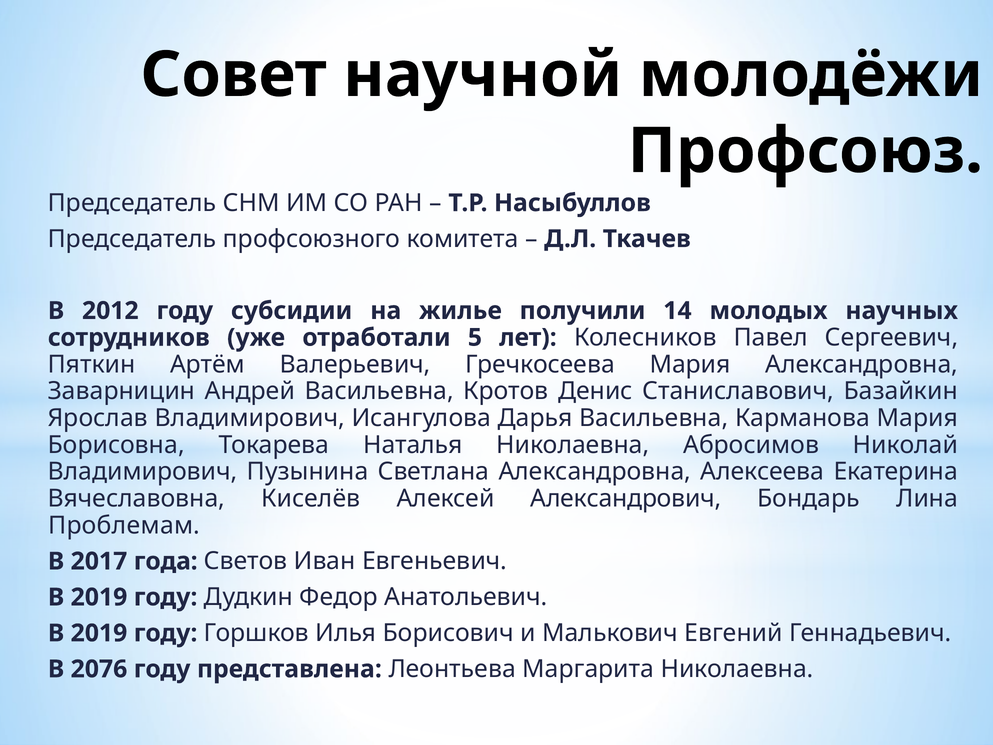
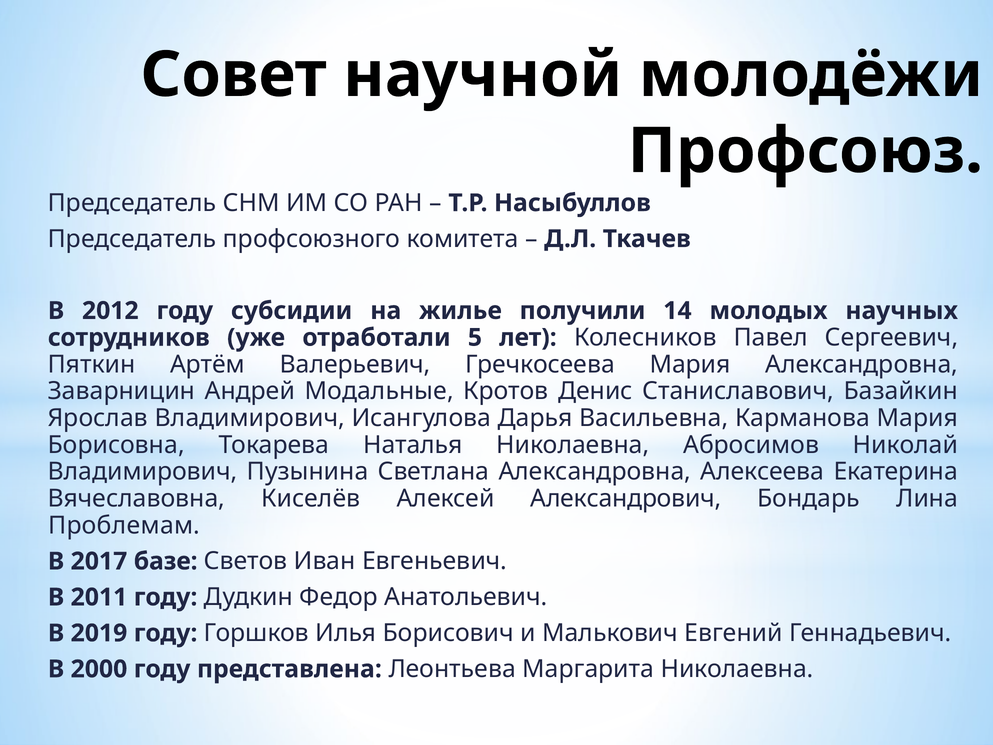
Андрей Васильевна: Васильевна -> Модальные
года: года -> базе
2019 at (99, 597): 2019 -> 2011
2076: 2076 -> 2000
